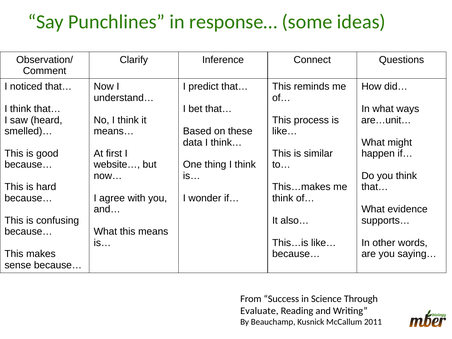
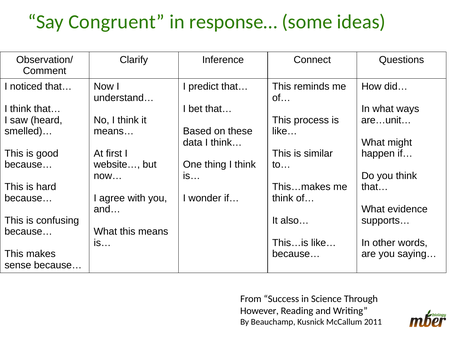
Punchlines: Punchlines -> Congruent
Evaluate: Evaluate -> However
